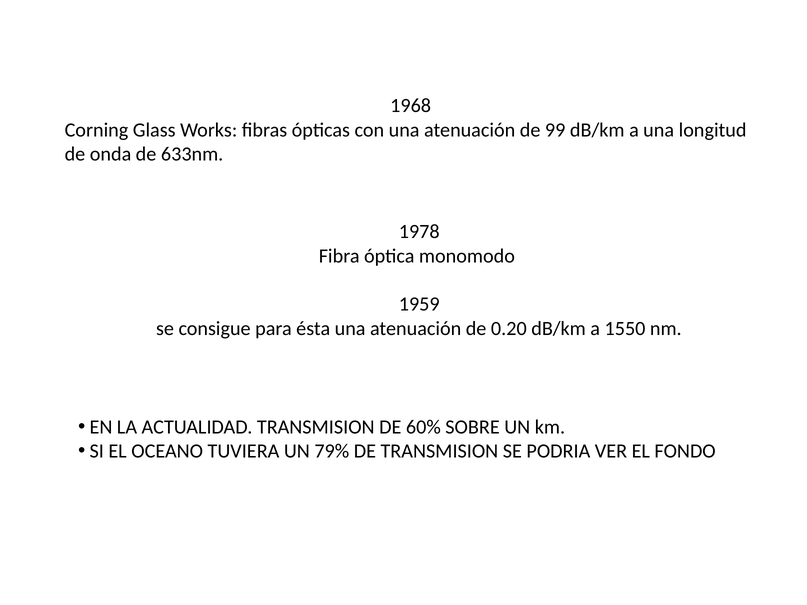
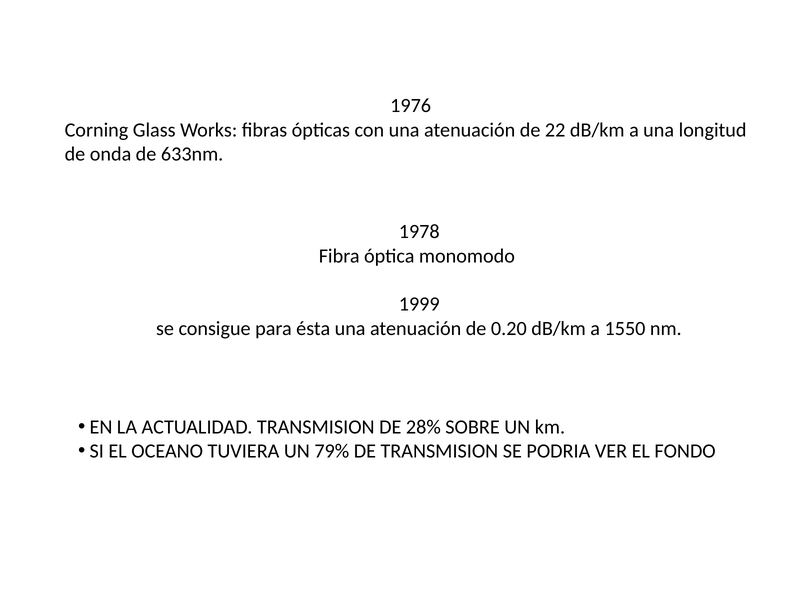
1968: 1968 -> 1976
99: 99 -> 22
1959: 1959 -> 1999
60%: 60% -> 28%
